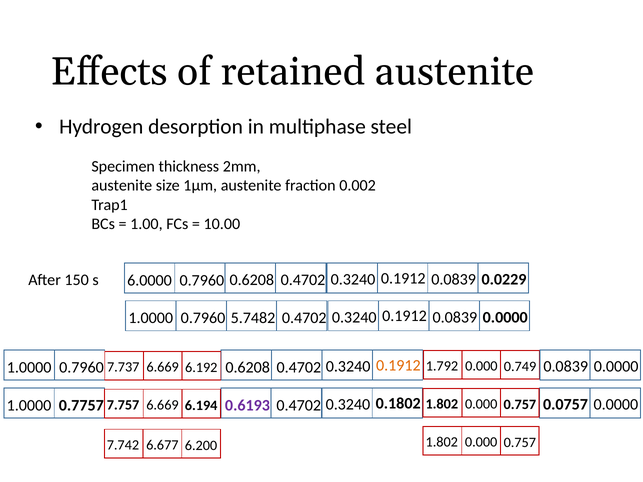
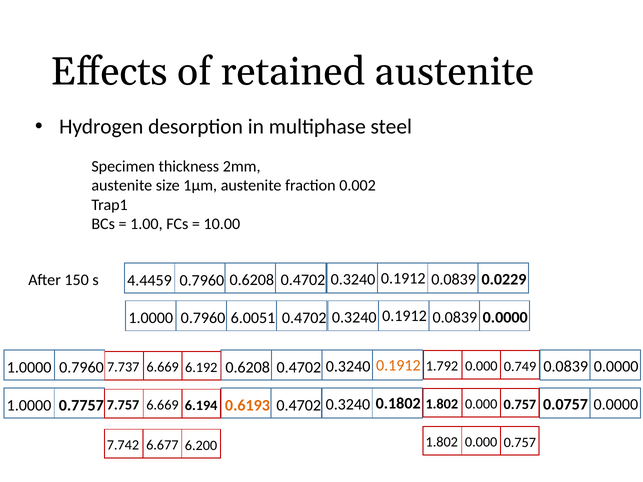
6.0000: 6.0000 -> 4.4459
5.7482: 5.7482 -> 6.0051
0.6193 colour: purple -> orange
